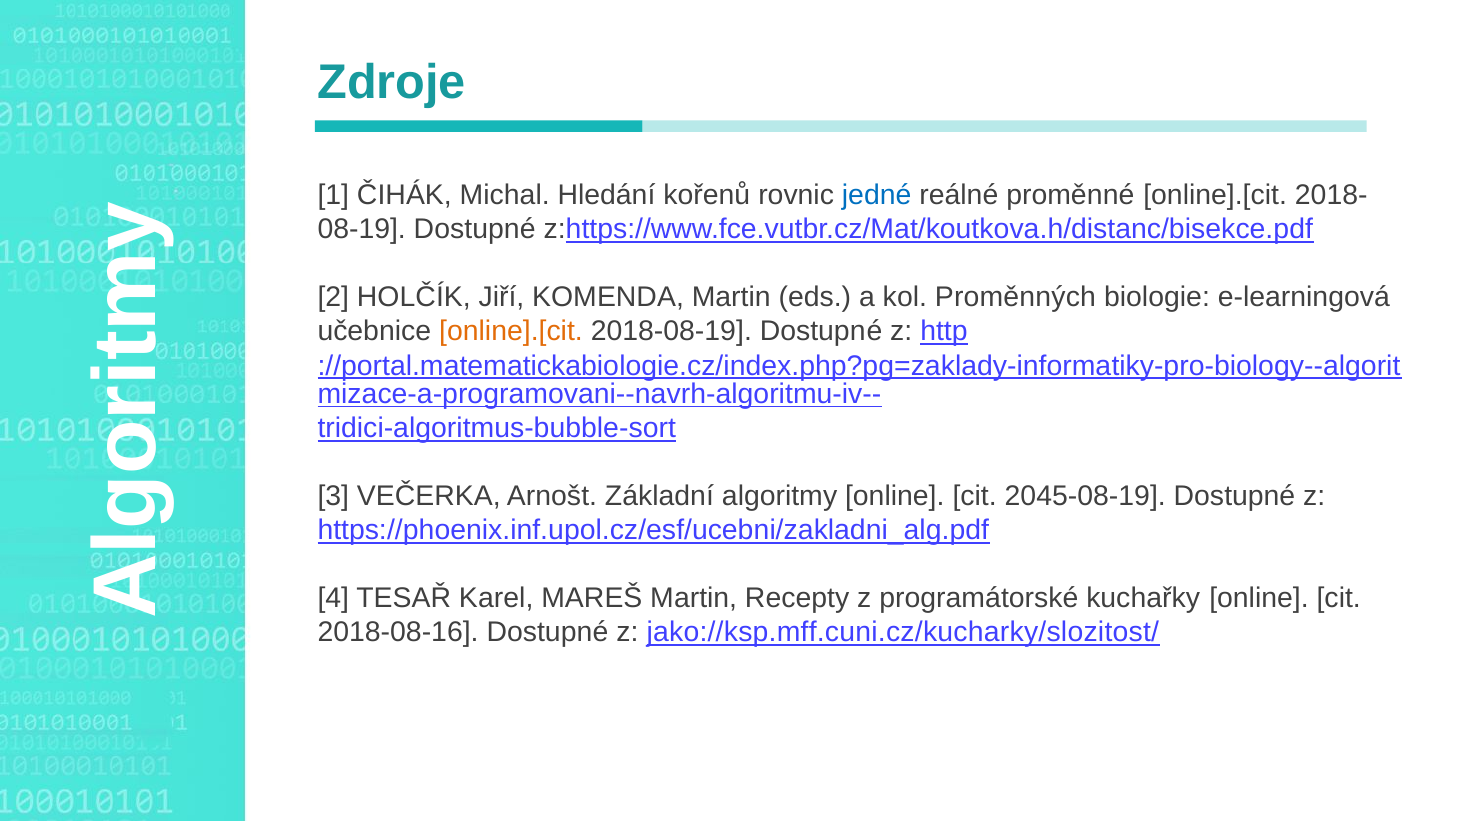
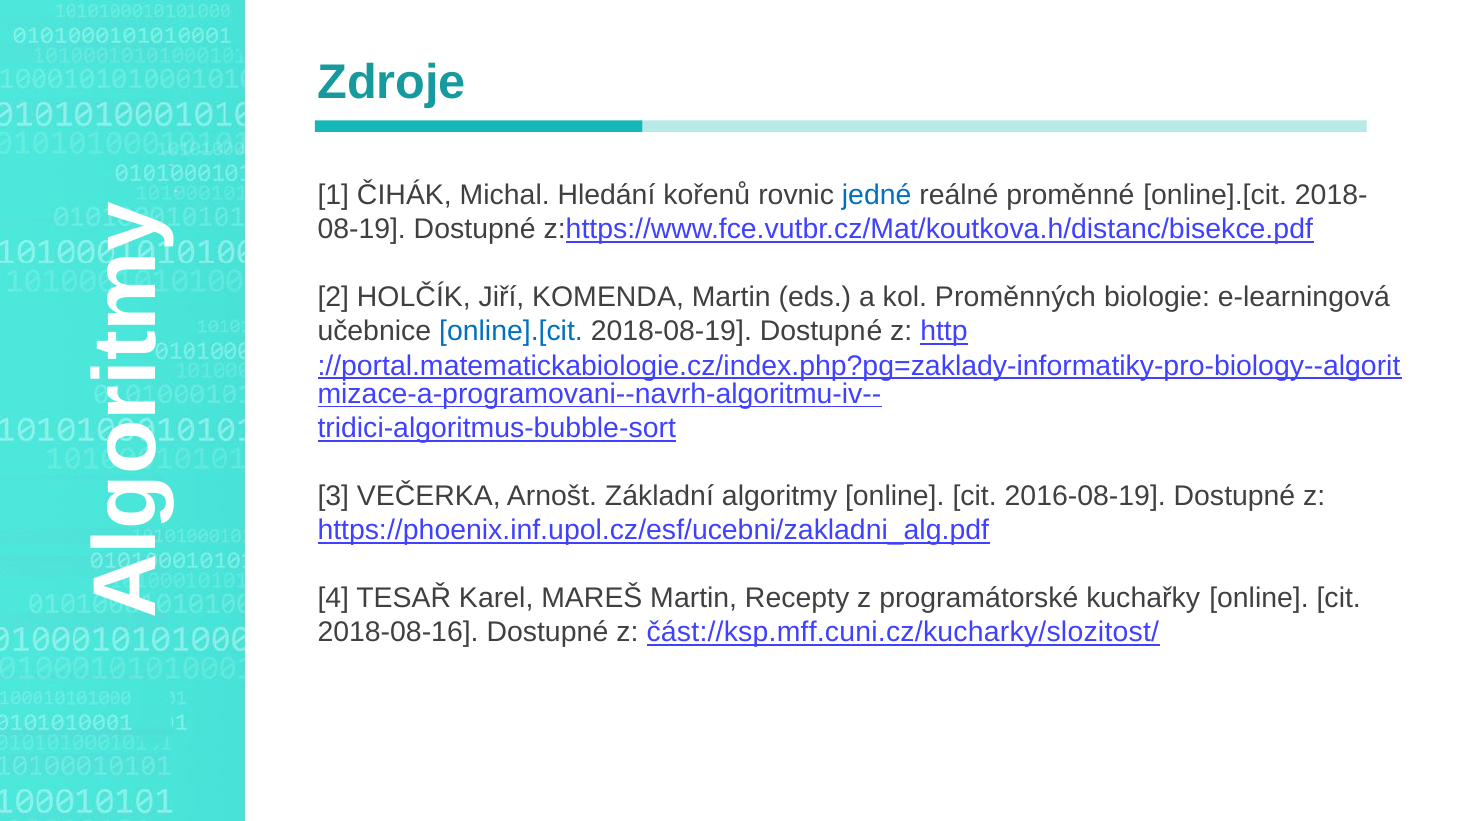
online].[cit at (511, 332) colour: orange -> blue
2045-08-19: 2045-08-19 -> 2016-08-19
jako://ksp.mff.cuni.cz/kucharky/slozitost/: jako://ksp.mff.cuni.cz/kucharky/slozitost/ -> část://ksp.mff.cuni.cz/kucharky/slozitost/
